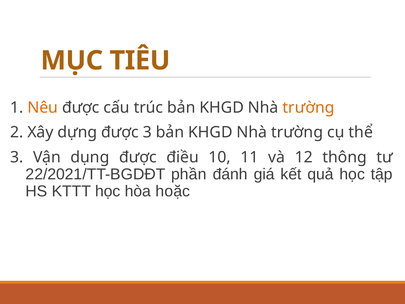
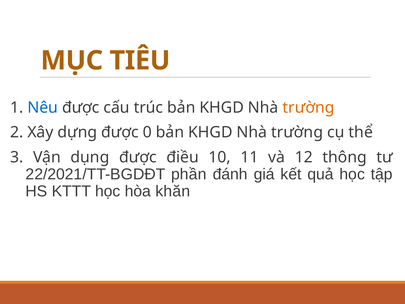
Nêu colour: orange -> blue
được 3: 3 -> 0
hoặc: hoặc -> khăn
